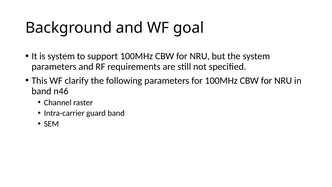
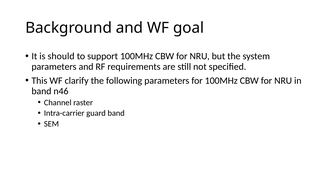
is system: system -> should
